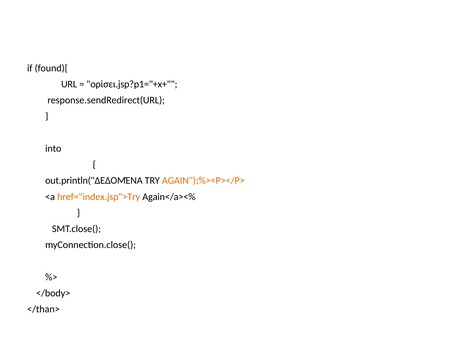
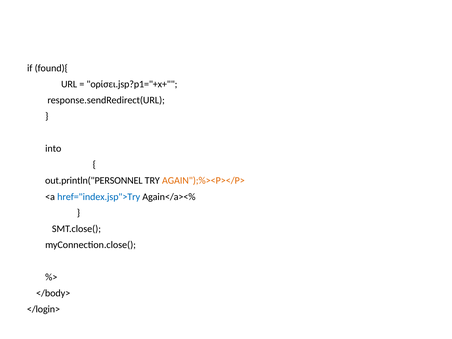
out.println("ΔΕΔΟΜΈΝΑ: out.println("ΔΕΔΟΜΈΝΑ -> out.println("PERSONNEL
href="index.jsp">Try colour: orange -> blue
</than>: </than> -> </login>
